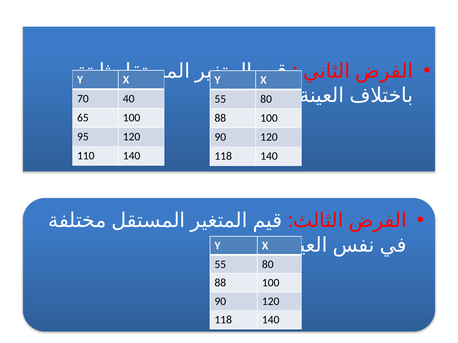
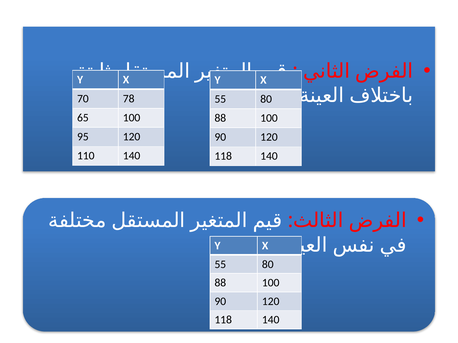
40: 40 -> 78
